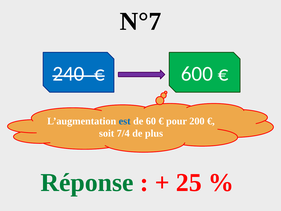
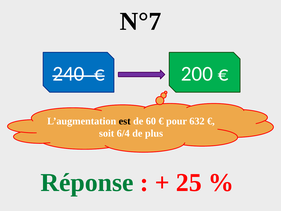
600: 600 -> 200
est colour: blue -> black
200: 200 -> 632
7/4: 7/4 -> 6/4
